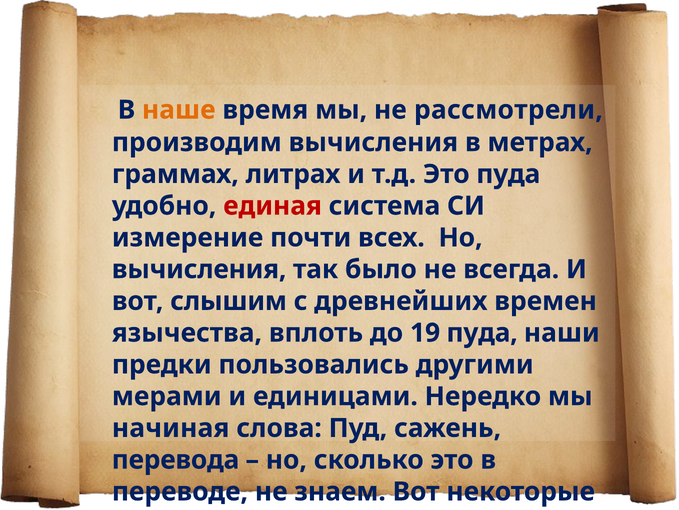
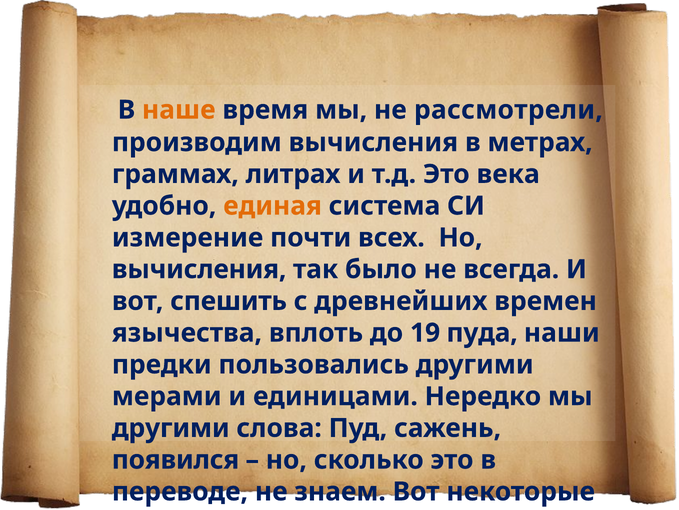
Это пуда: пуда -> века
единая colour: red -> orange
слышим: слышим -> спешить
начиная at (171, 428): начиная -> другими
перевода: перевода -> появился
